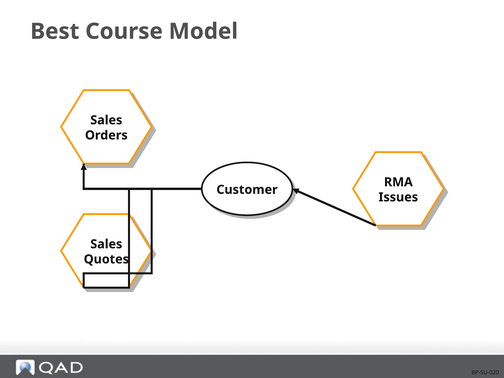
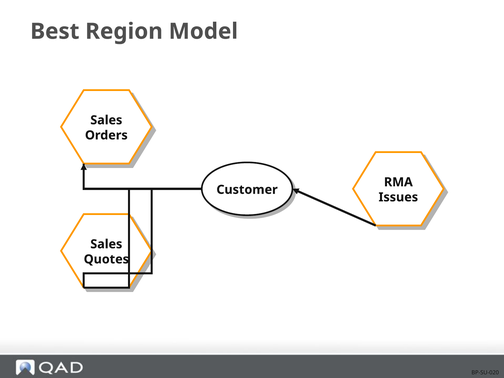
Course: Course -> Region
